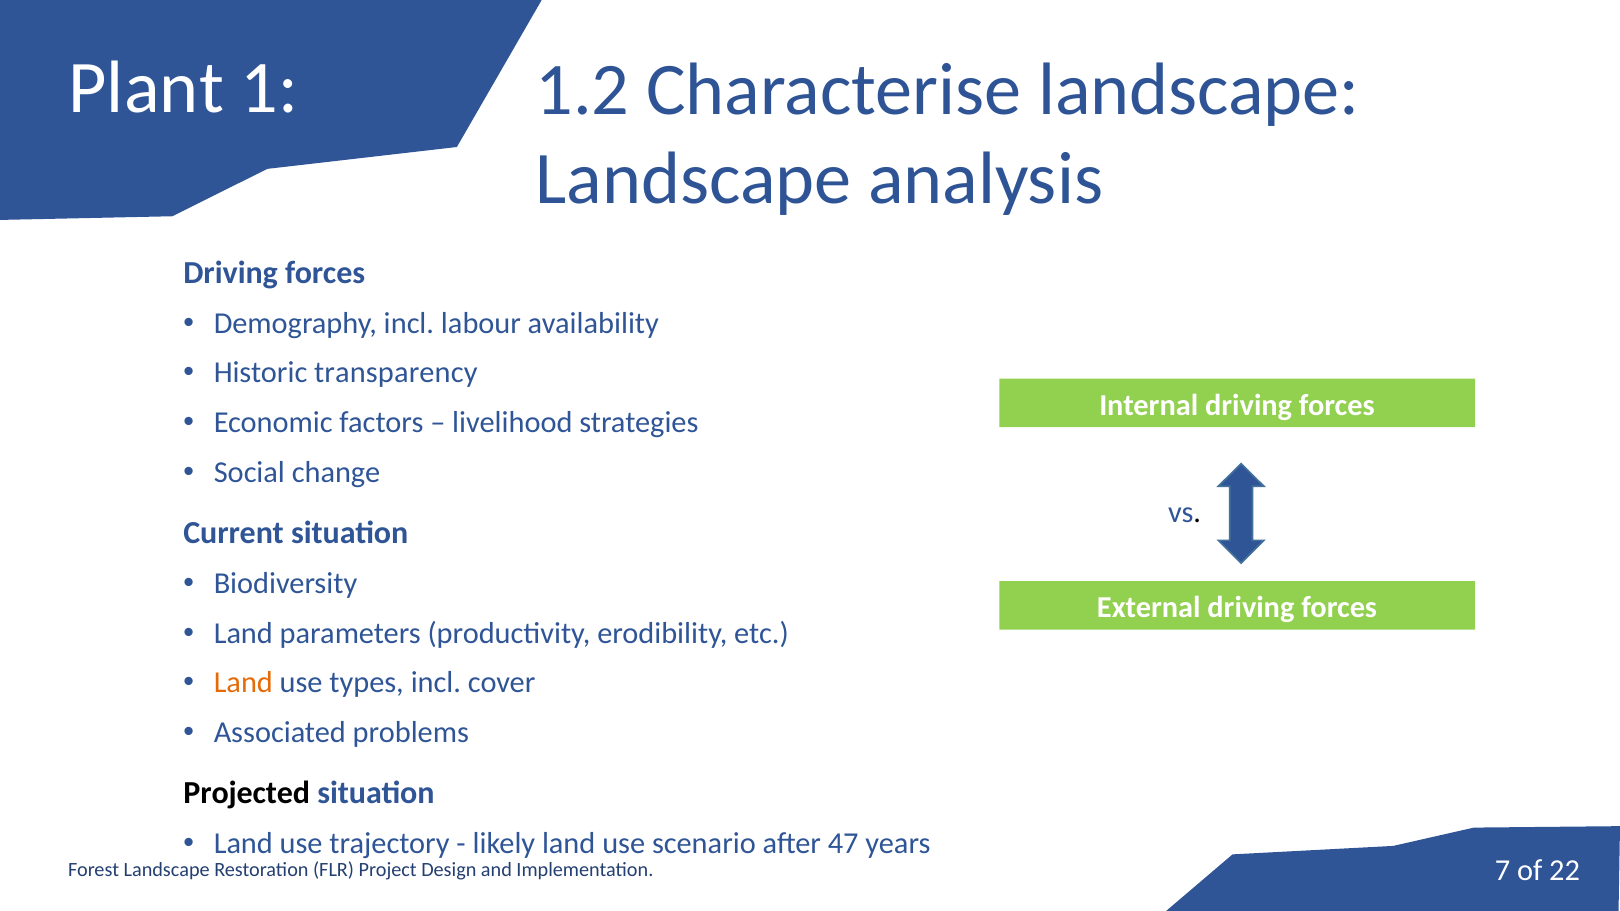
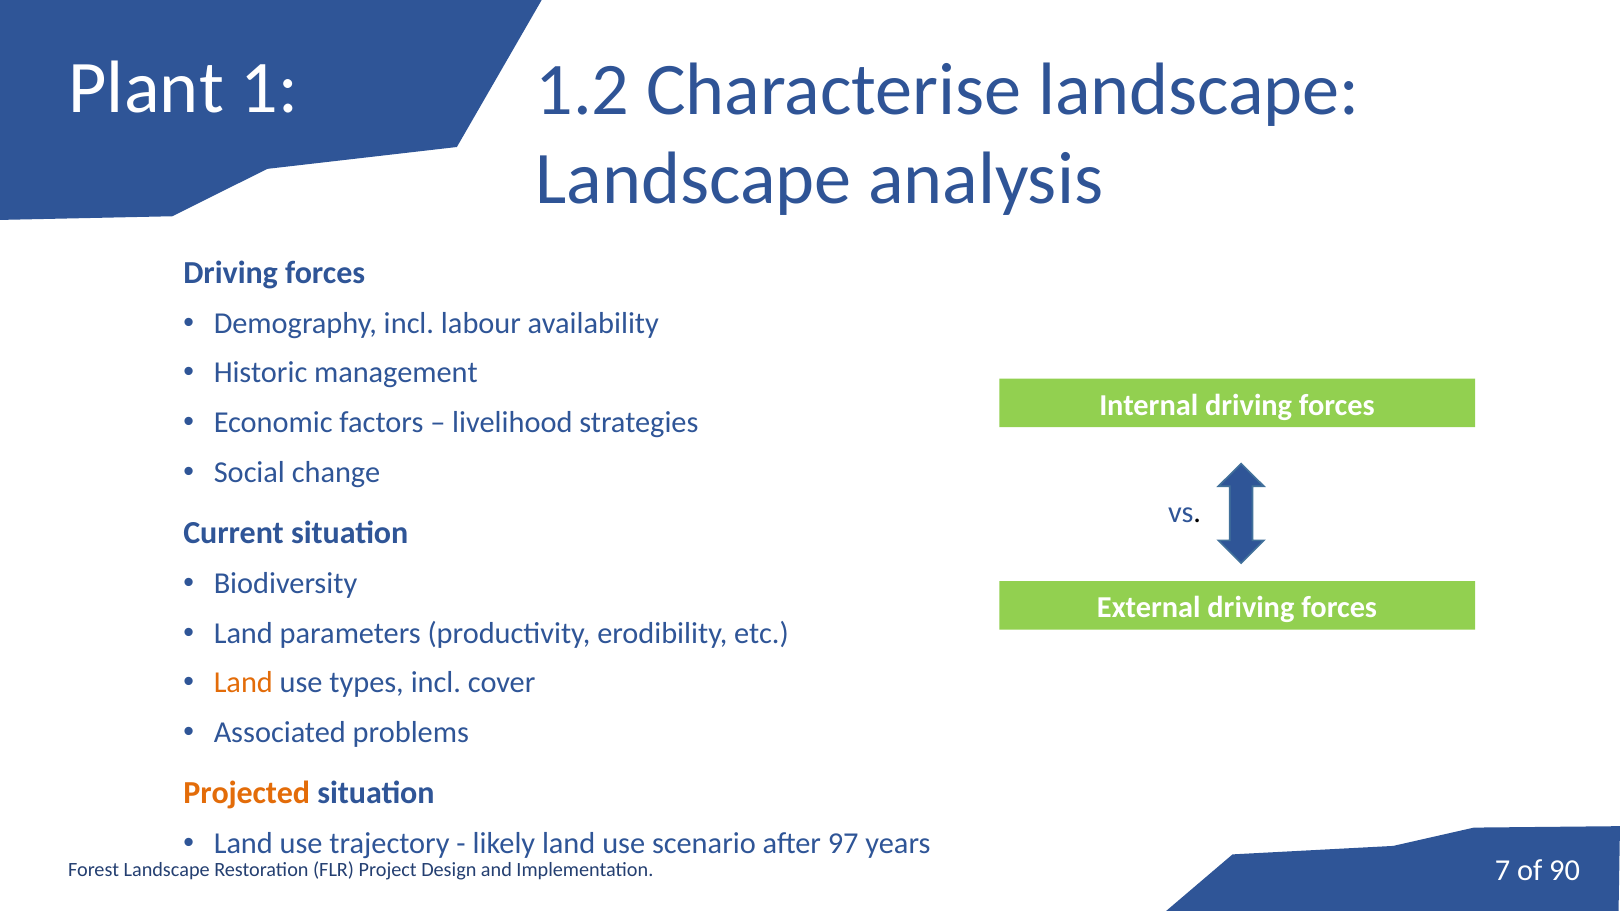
transparency: transparency -> management
Projected colour: black -> orange
47: 47 -> 97
22: 22 -> 90
